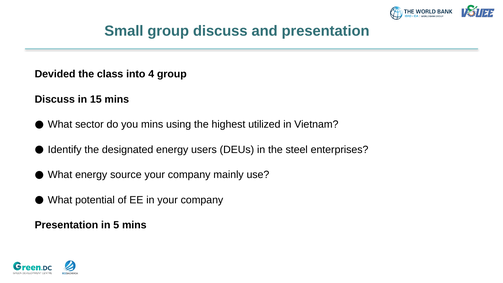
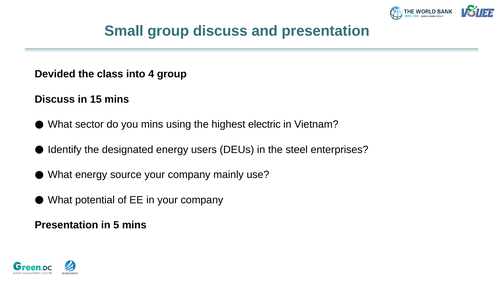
utilized: utilized -> electric
